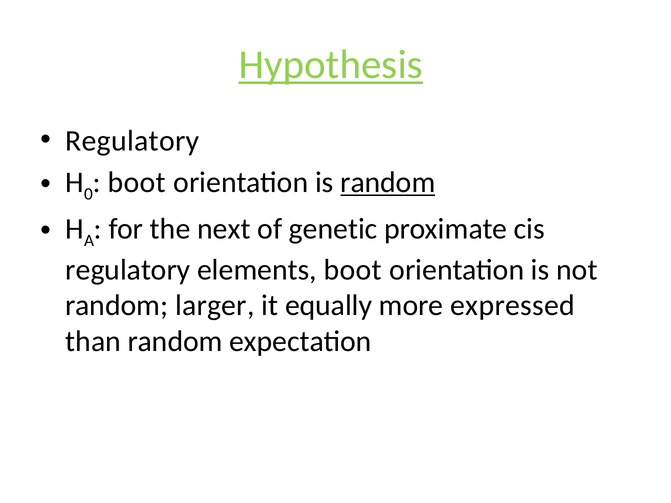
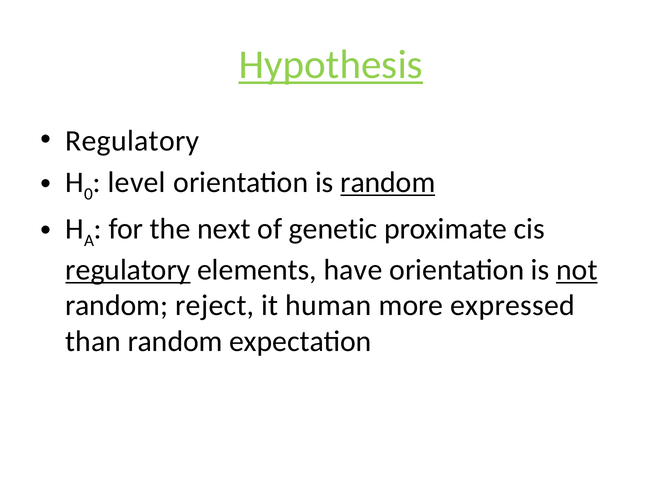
boot at (137, 183): boot -> level
regulatory at (128, 270) underline: none -> present
elements boot: boot -> have
not underline: none -> present
larger: larger -> reject
equally: equally -> human
